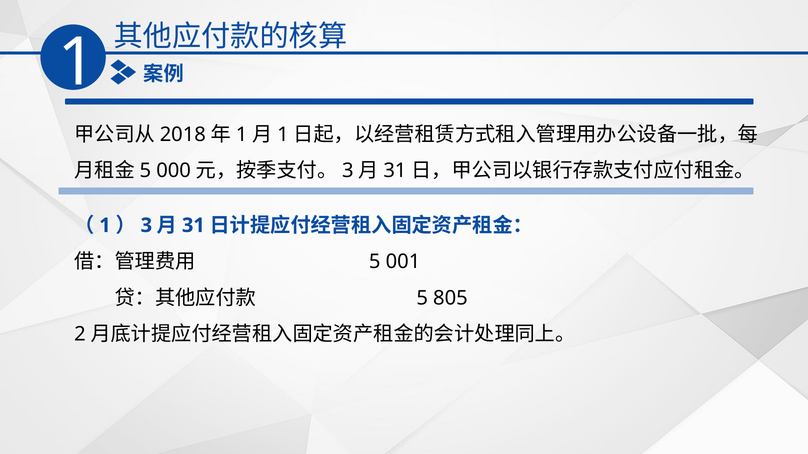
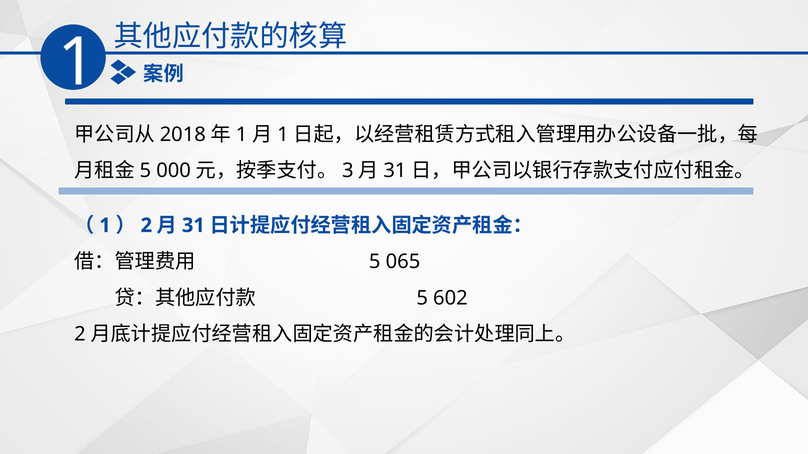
3: 3 -> 2
001: 001 -> 065
805: 805 -> 602
